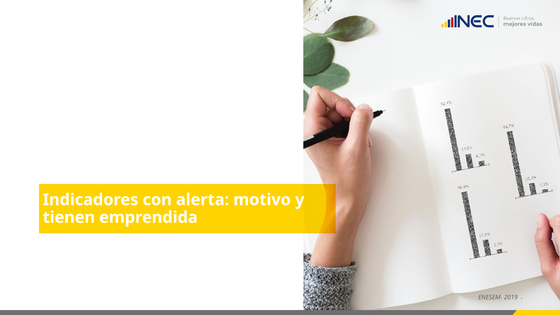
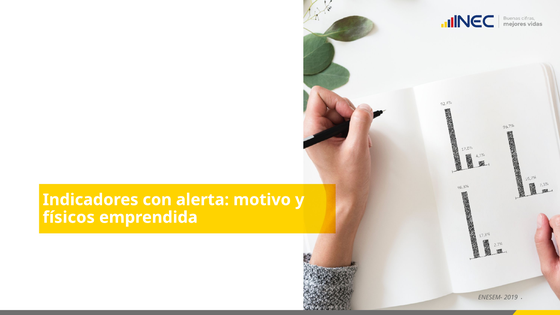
tienen: tienen -> físicos
